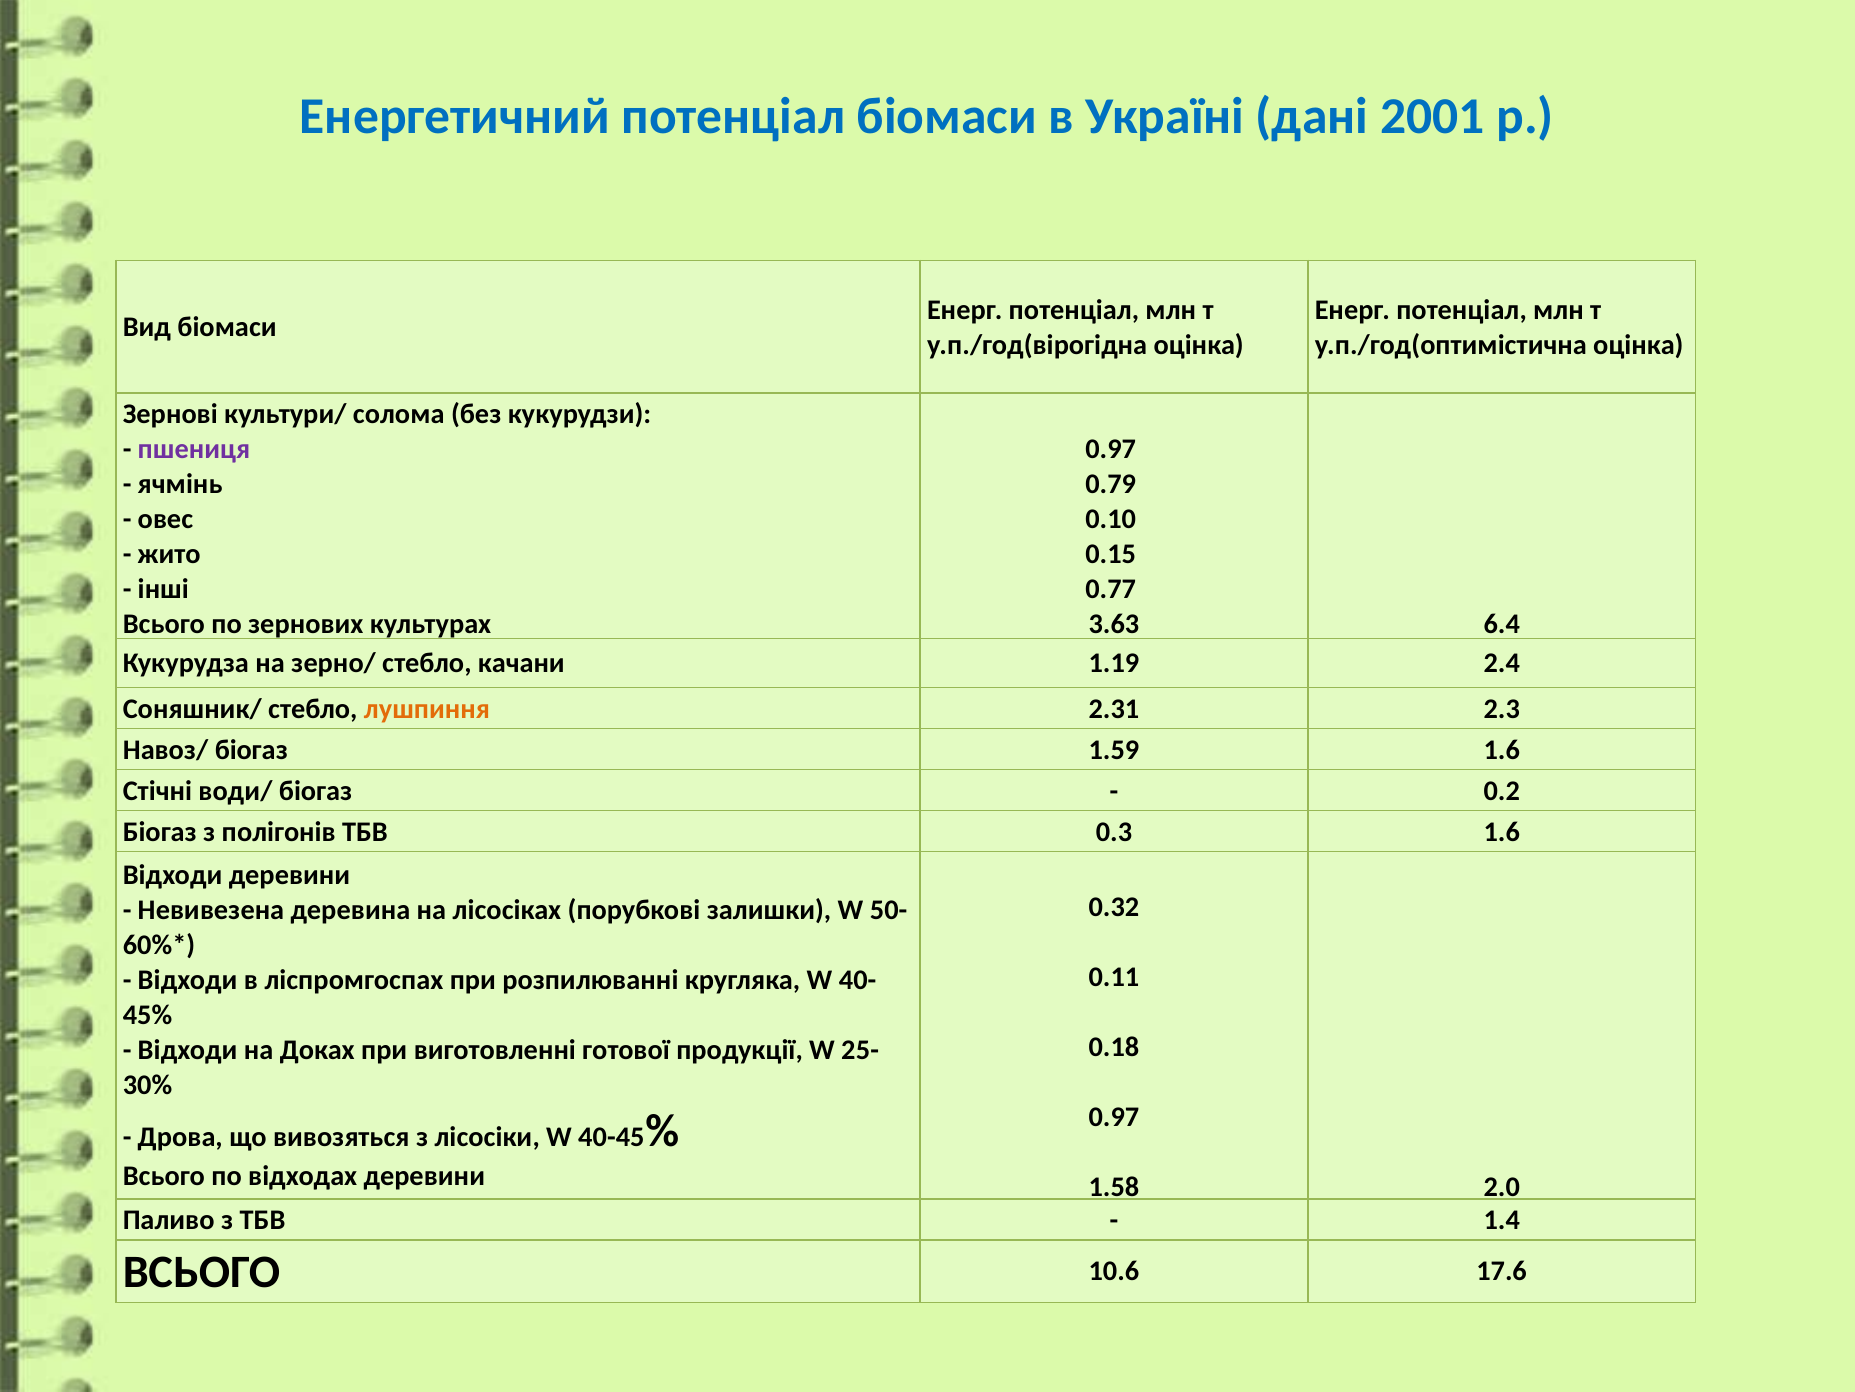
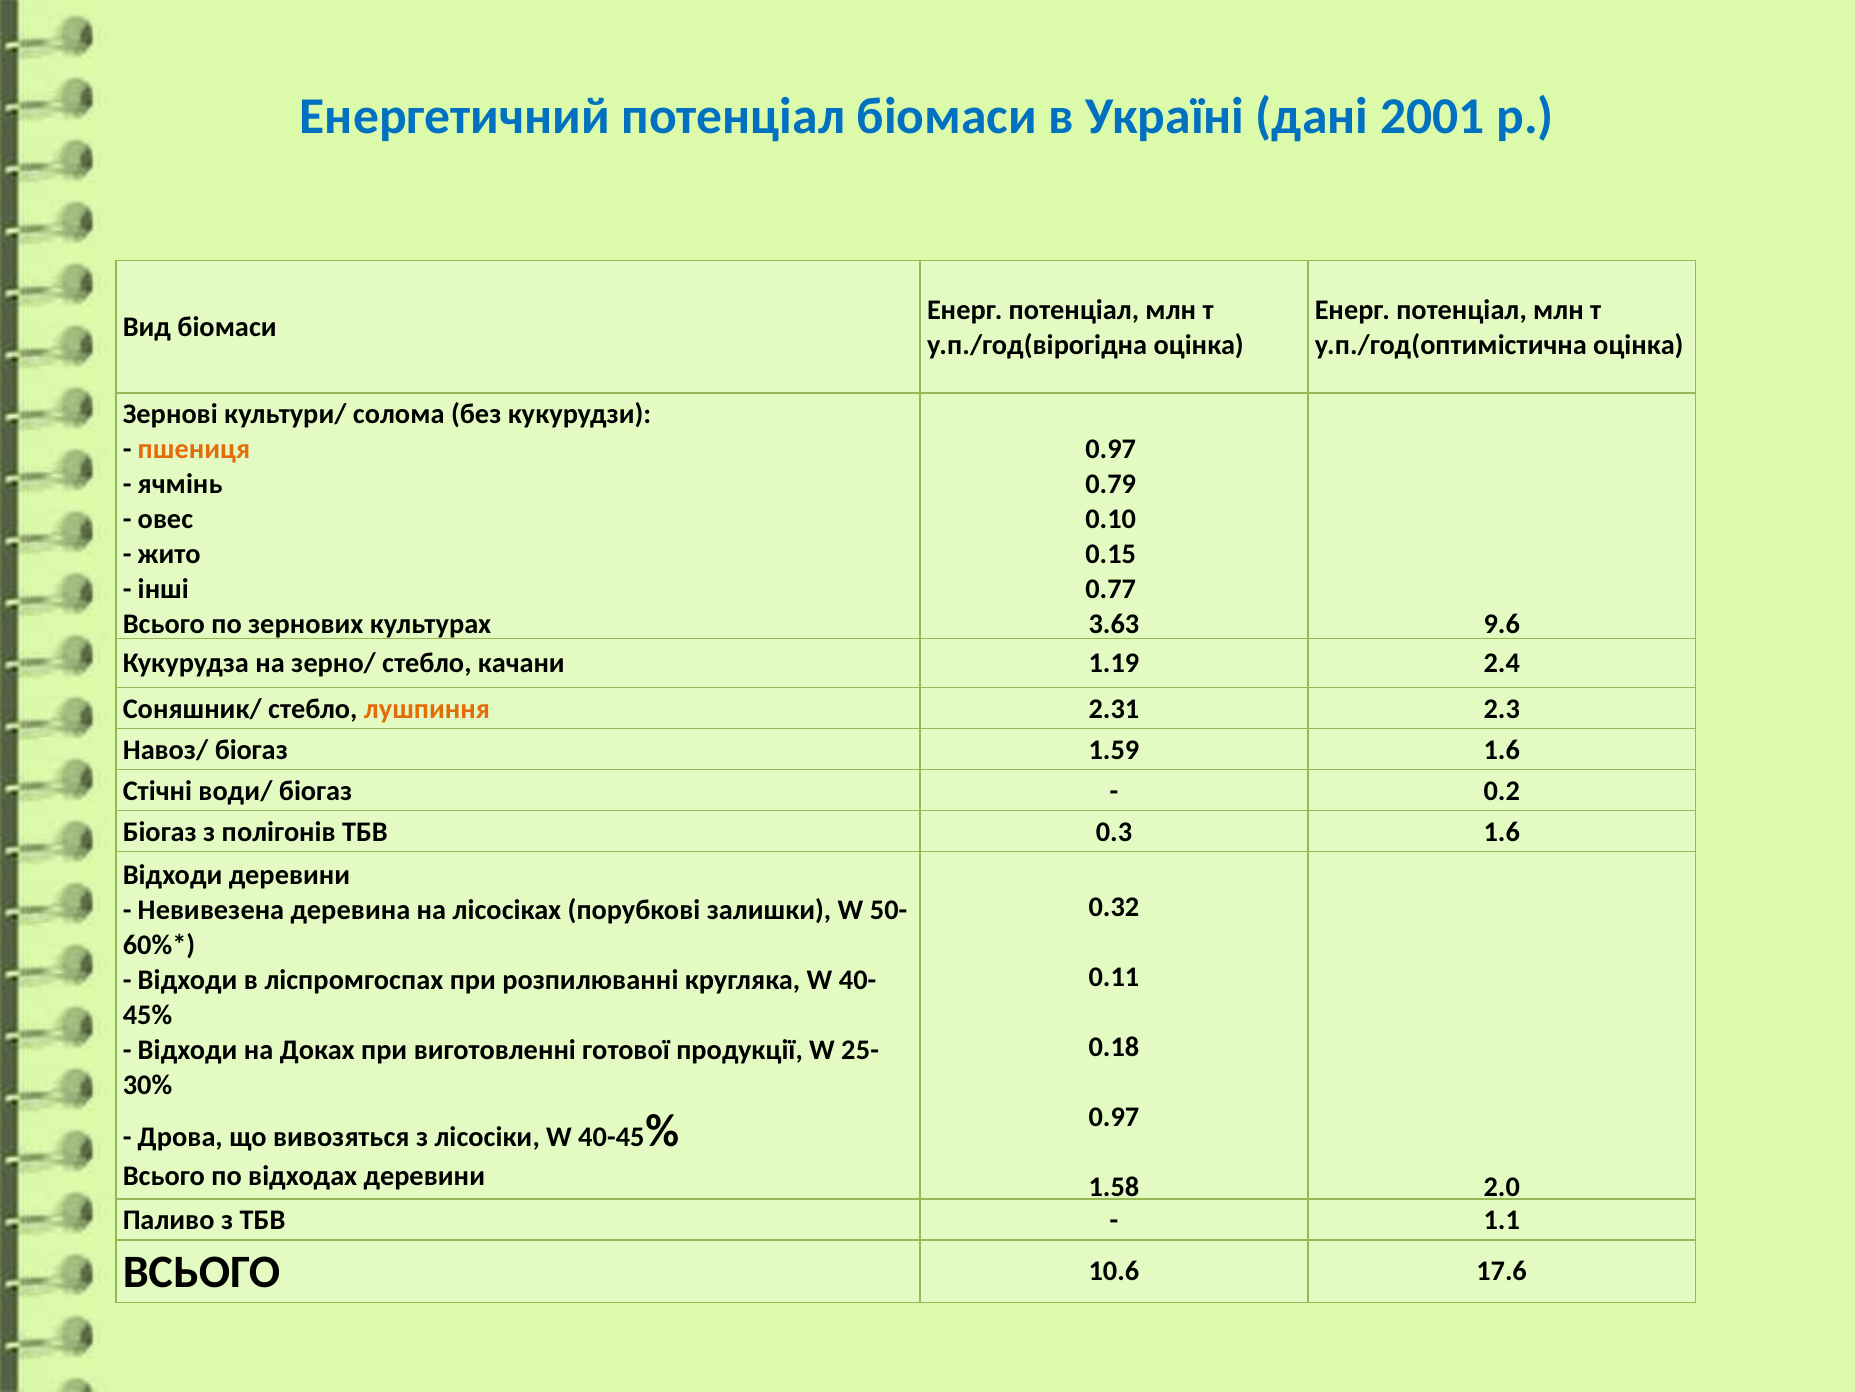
пшениця colour: purple -> orange
6.4: 6.4 -> 9.6
1.4: 1.4 -> 1.1
